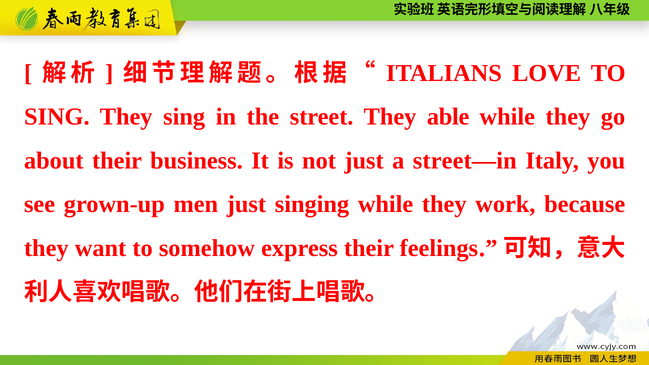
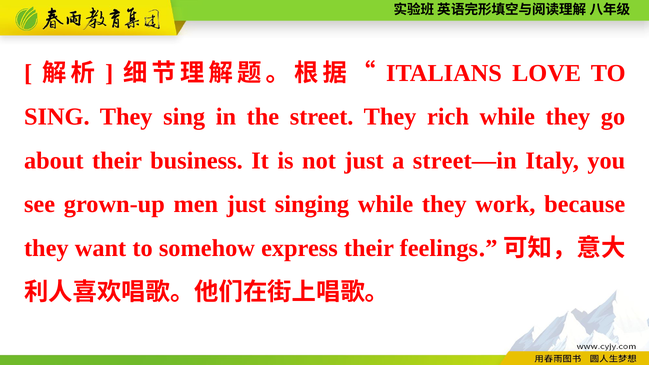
able: able -> rich
